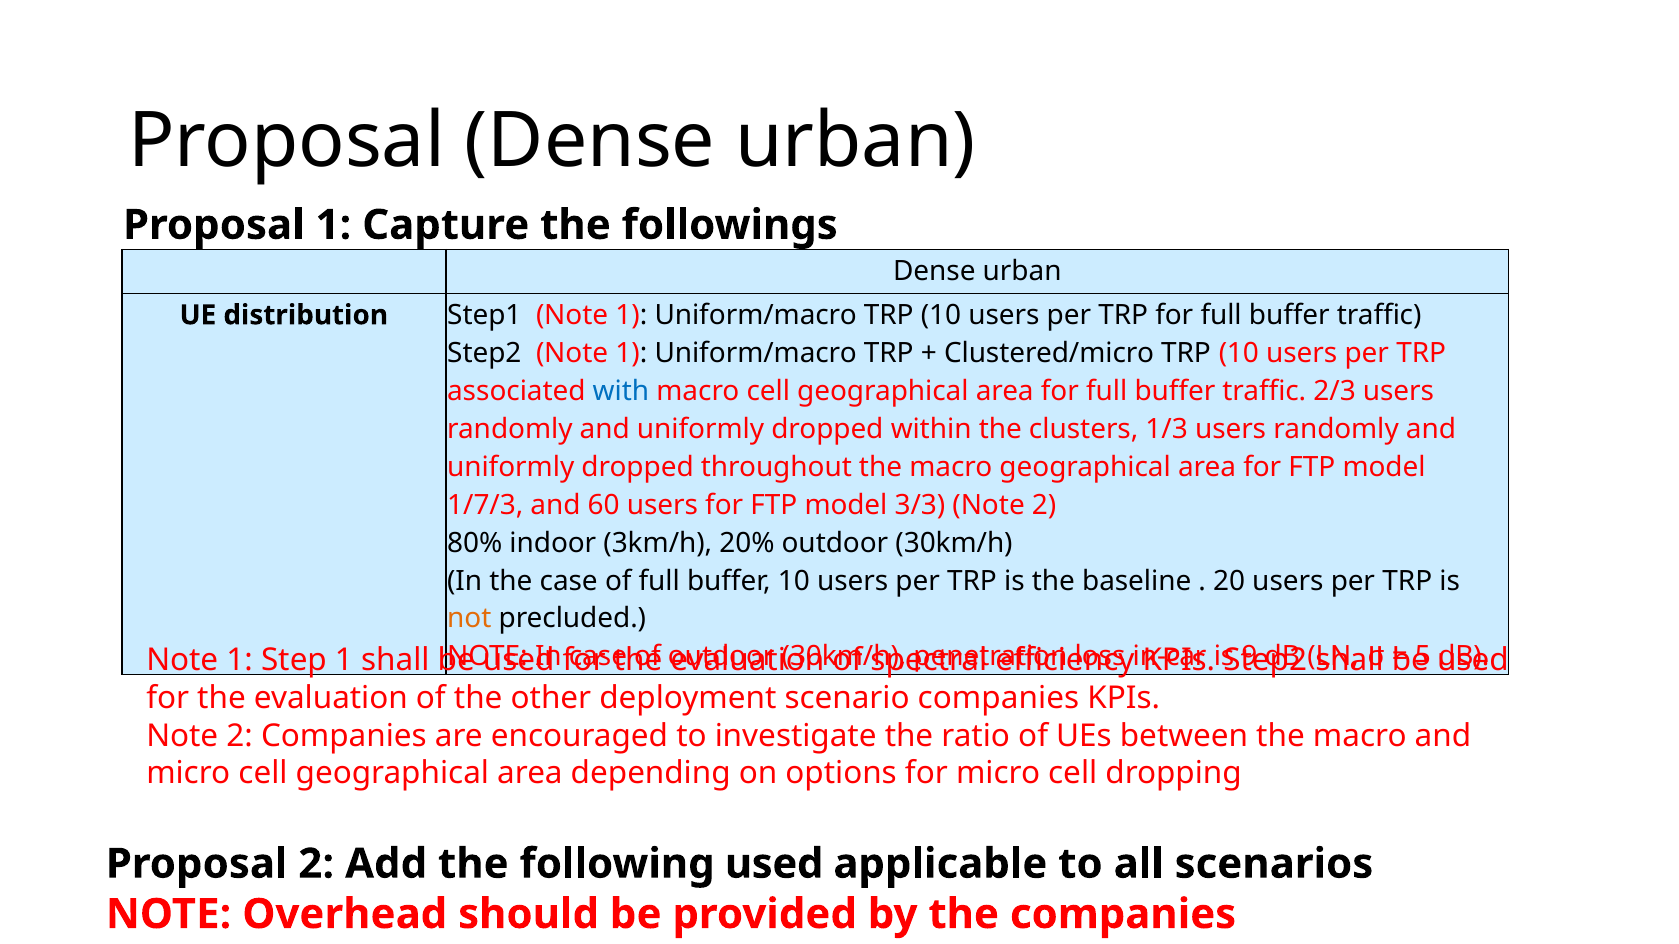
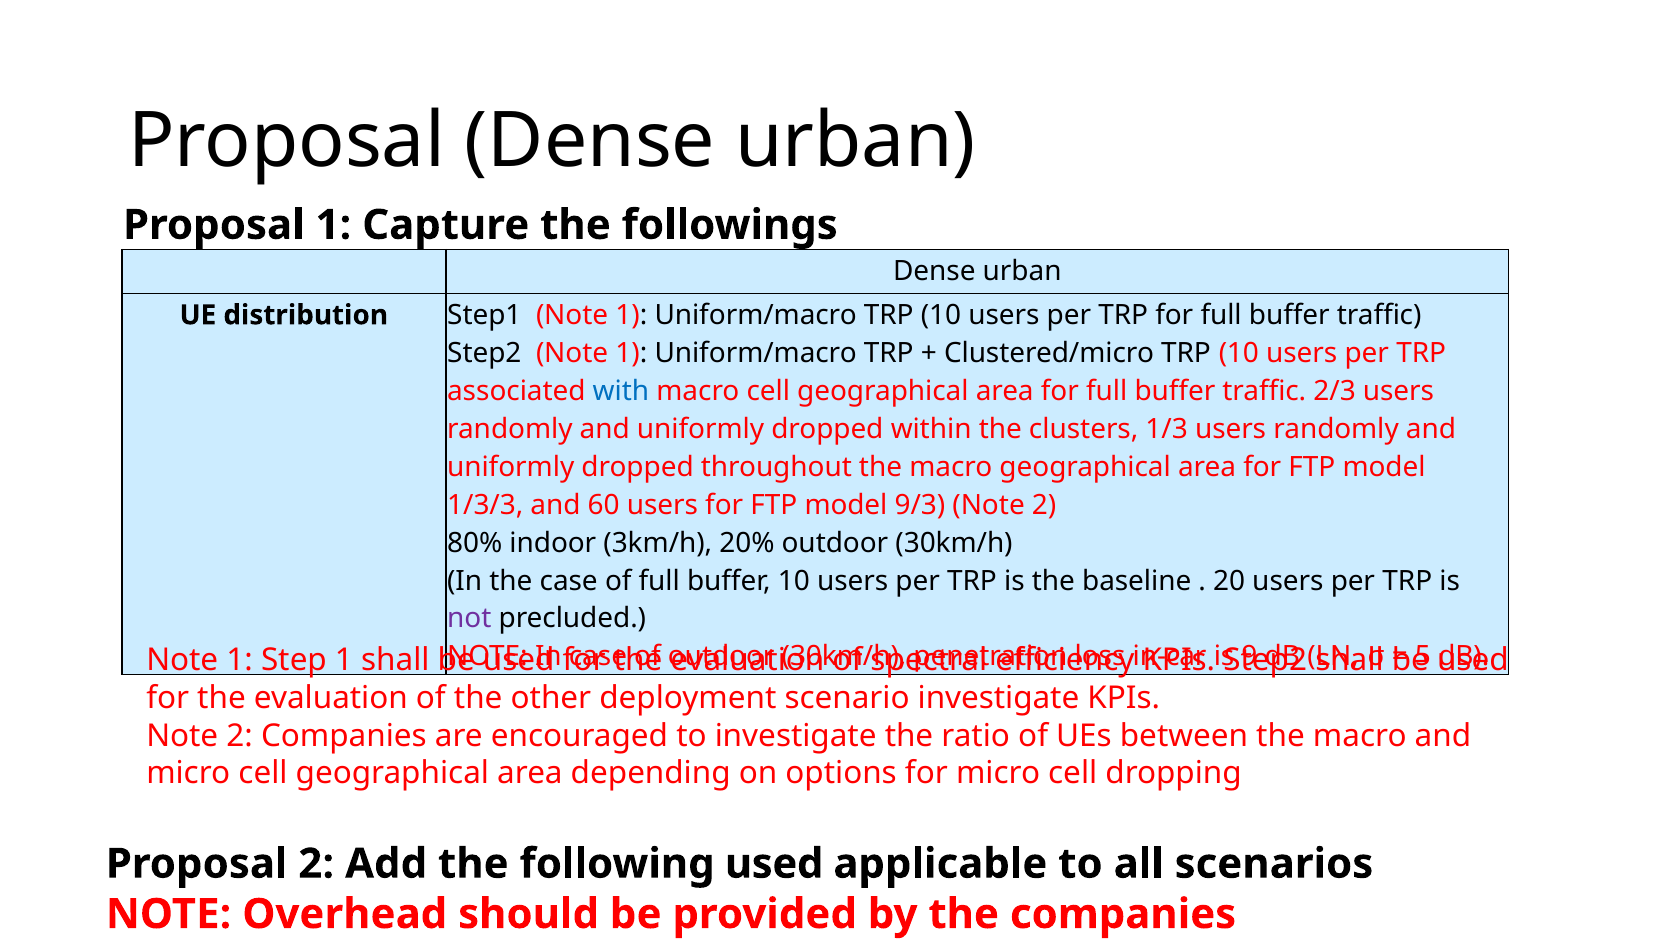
1/7/3: 1/7/3 -> 1/3/3
3/3: 3/3 -> 9/3
not colour: orange -> purple
scenario companies: companies -> investigate
